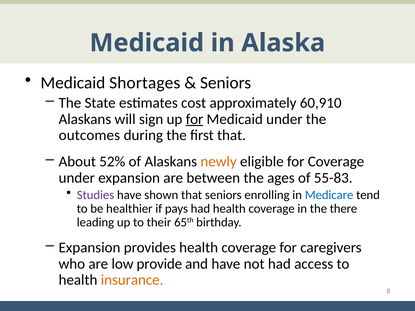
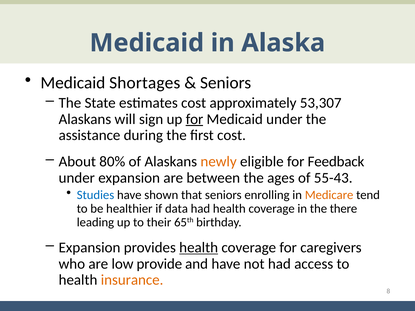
60,910: 60,910 -> 53,307
outcomes: outcomes -> assistance
first that: that -> cost
52%: 52% -> 80%
for Coverage: Coverage -> Feedback
55-83: 55-83 -> 55-43
Studies colour: purple -> blue
Medicare colour: blue -> orange
pays: pays -> data
health at (199, 248) underline: none -> present
